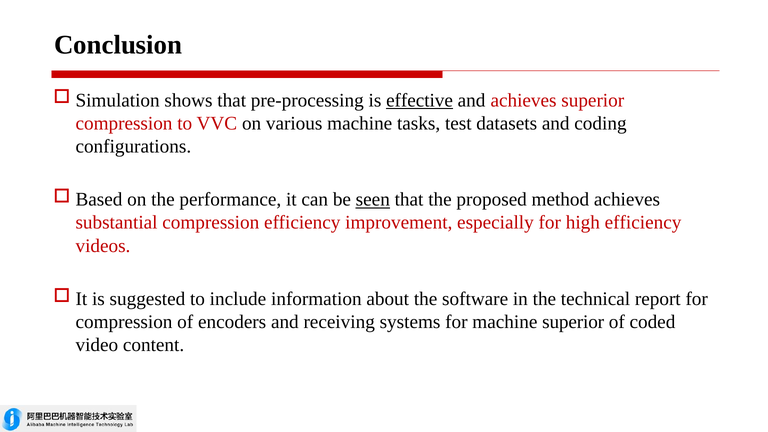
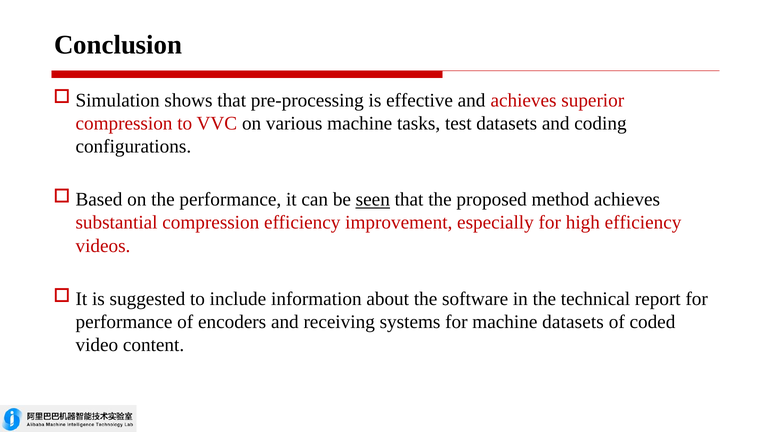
effective underline: present -> none
compression at (124, 322): compression -> performance
machine superior: superior -> datasets
